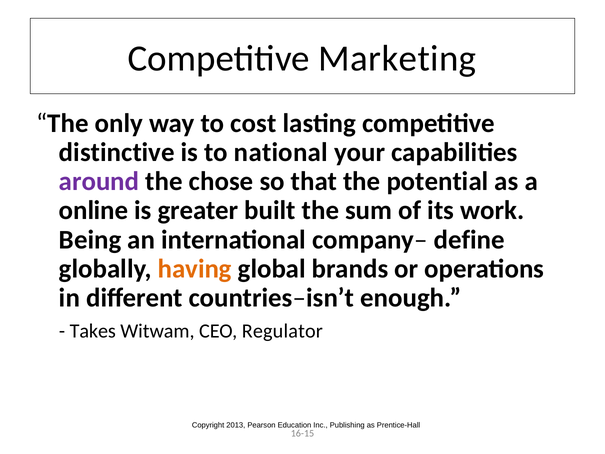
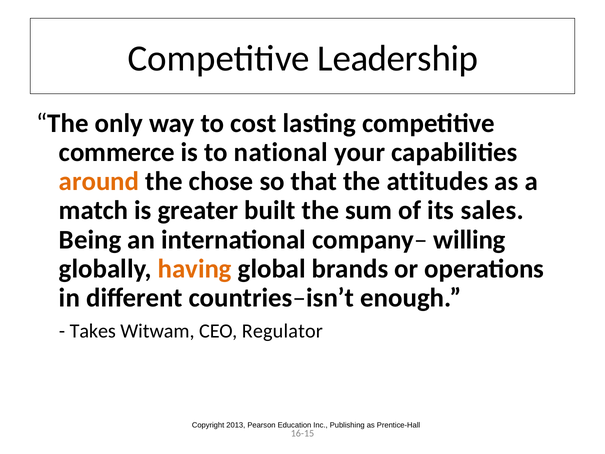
Marketing: Marketing -> Leadership
distinctive: distinctive -> commerce
around colour: purple -> orange
potential: potential -> attitudes
online: online -> match
work: work -> sales
define: define -> willing
